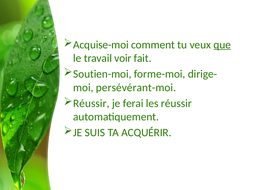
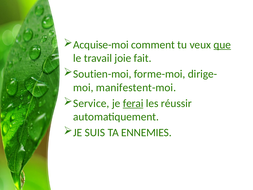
voir: voir -> joie
persévérant-moi: persévérant-moi -> manifestent-moi
Réussir at (91, 103): Réussir -> Service
ferai underline: none -> present
ACQUÉRIR: ACQUÉRIR -> ENNEMIES
